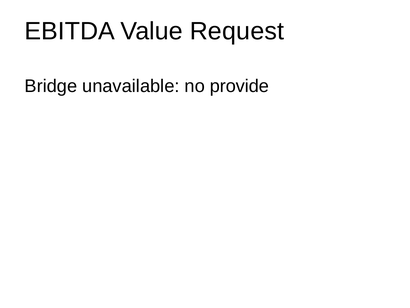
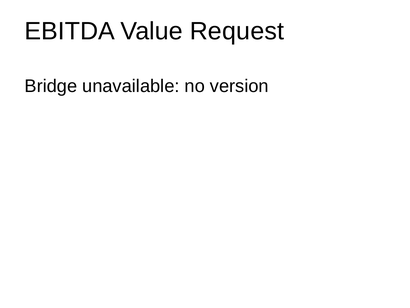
provide: provide -> version
